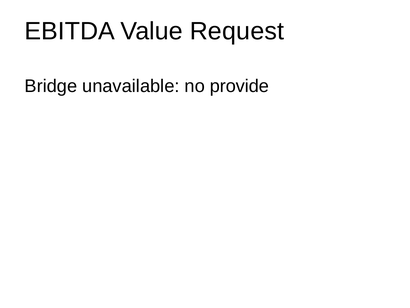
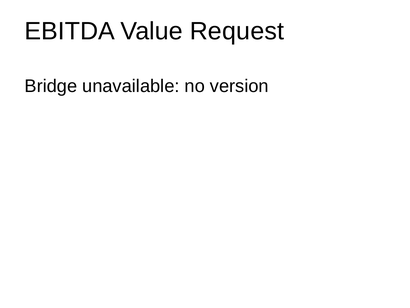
provide: provide -> version
